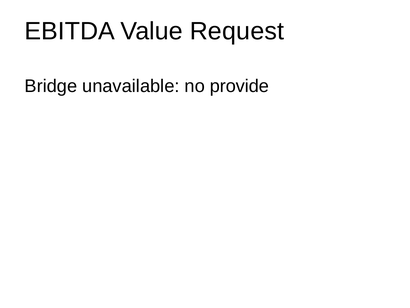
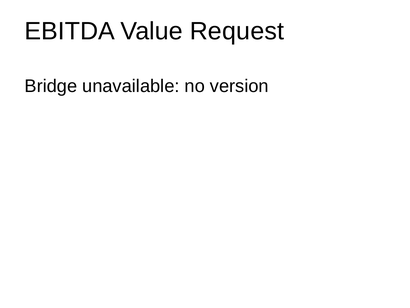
provide: provide -> version
